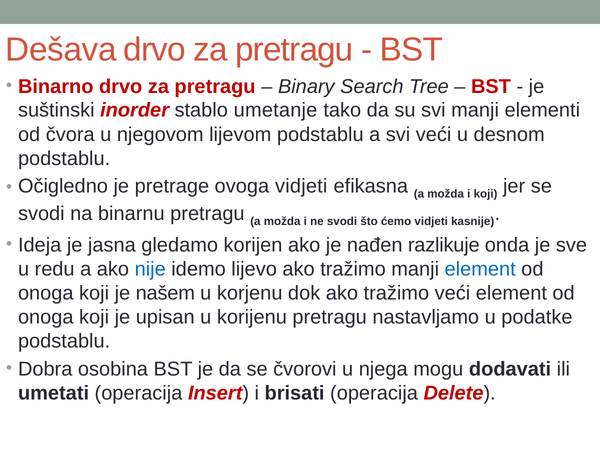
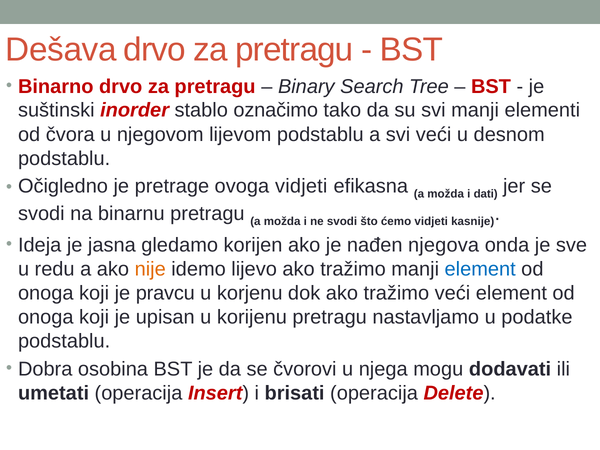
umetanje: umetanje -> označimo
i koji: koji -> dati
razlikuje: razlikuje -> njegova
nije colour: blue -> orange
našem: našem -> pravcu
